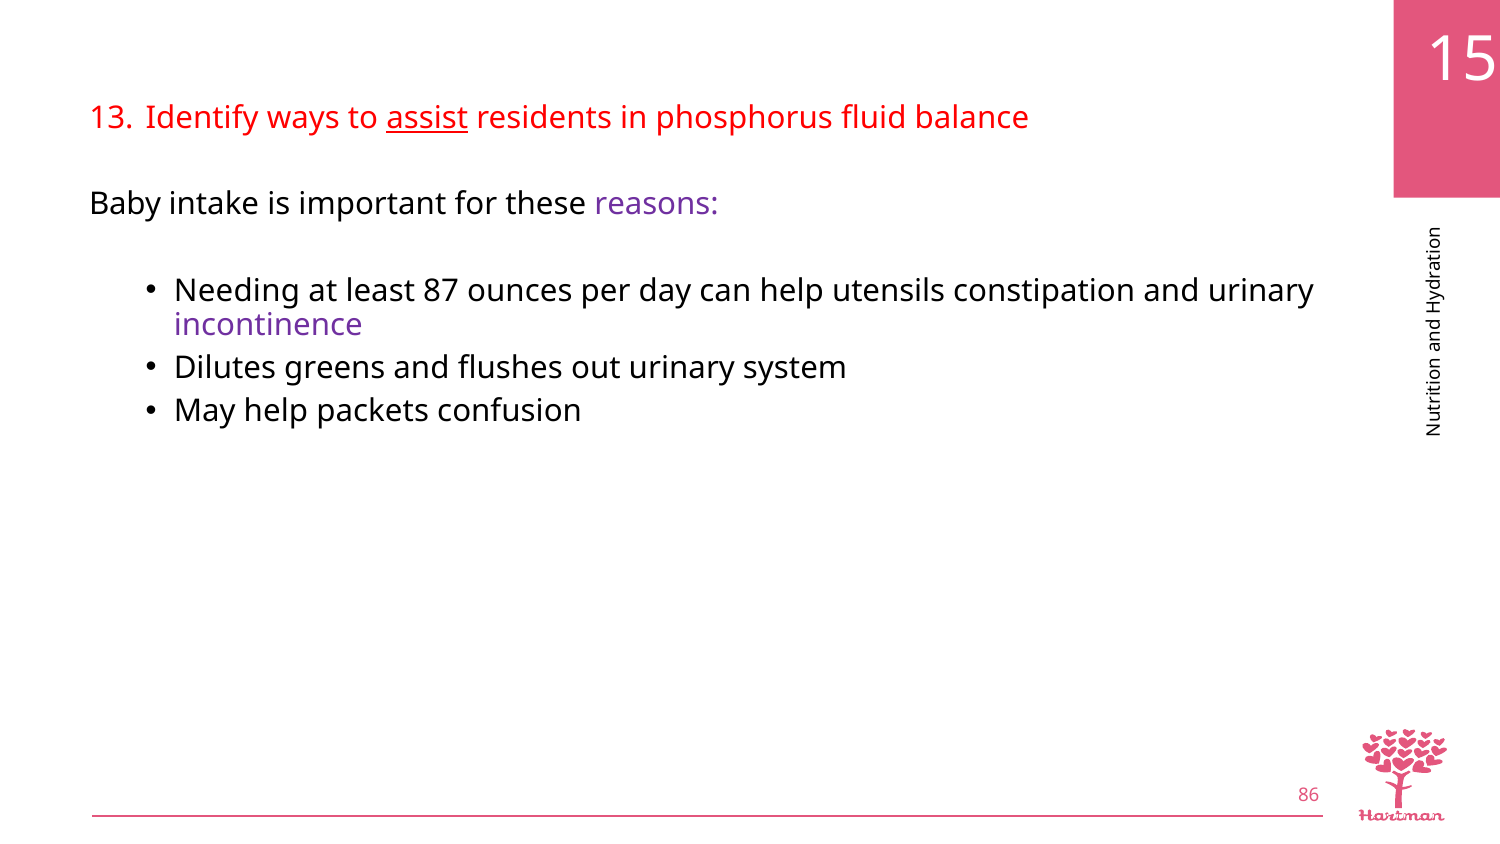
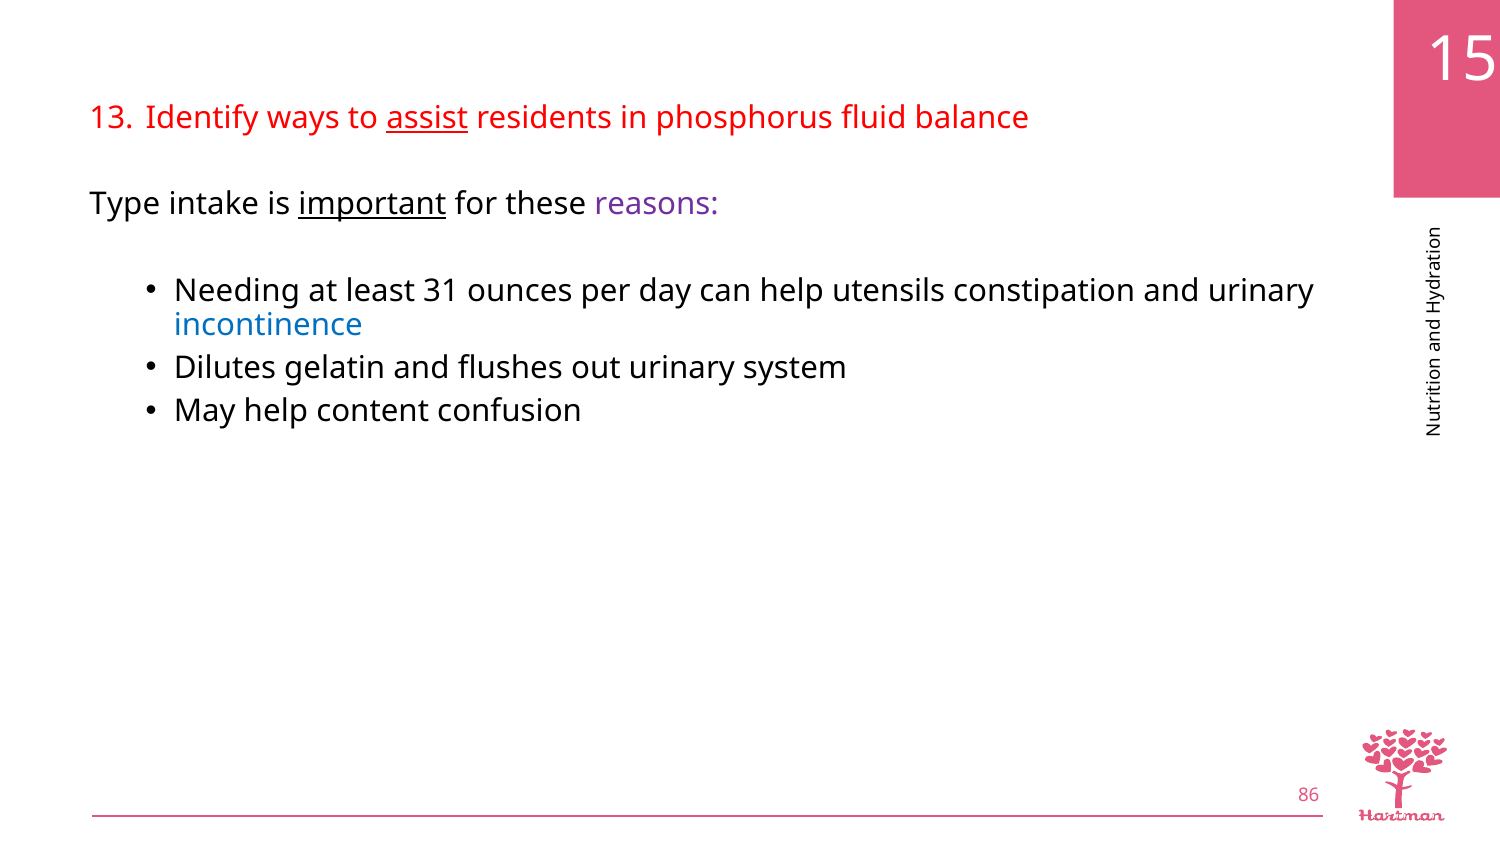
Baby: Baby -> Type
important underline: none -> present
87: 87 -> 31
incontinence colour: purple -> blue
greens: greens -> gelatin
packets: packets -> content
